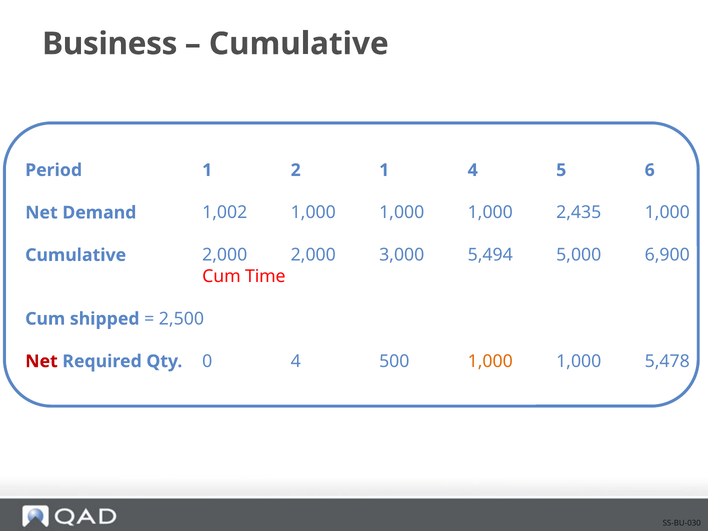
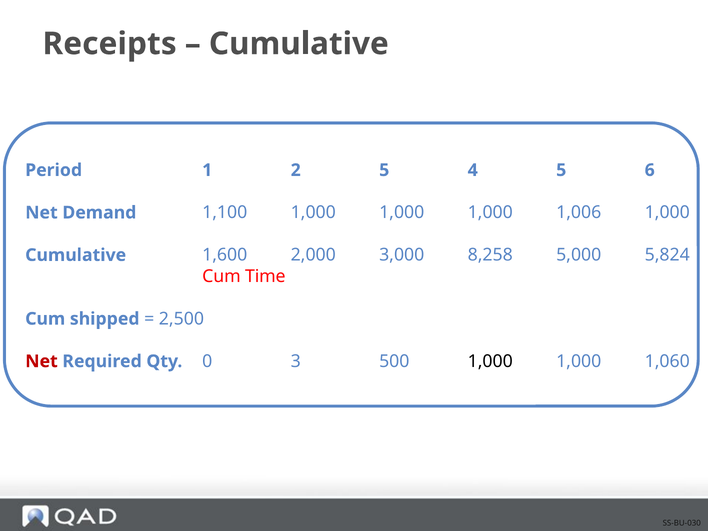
Business: Business -> Receipts
2 1: 1 -> 5
1,002: 1,002 -> 1,100
2,435: 2,435 -> 1,006
Cumulative 2,000: 2,000 -> 1,600
5,494: 5,494 -> 8,258
6,900: 6,900 -> 5,824
0 4: 4 -> 3
1,000 at (490, 361) colour: orange -> black
5,478: 5,478 -> 1,060
